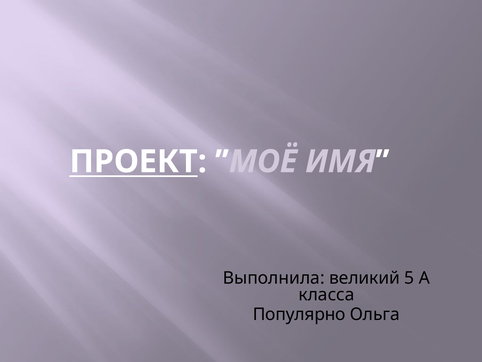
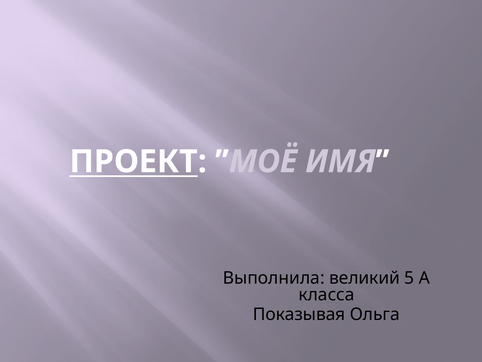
Популярно: Популярно -> Показывая
